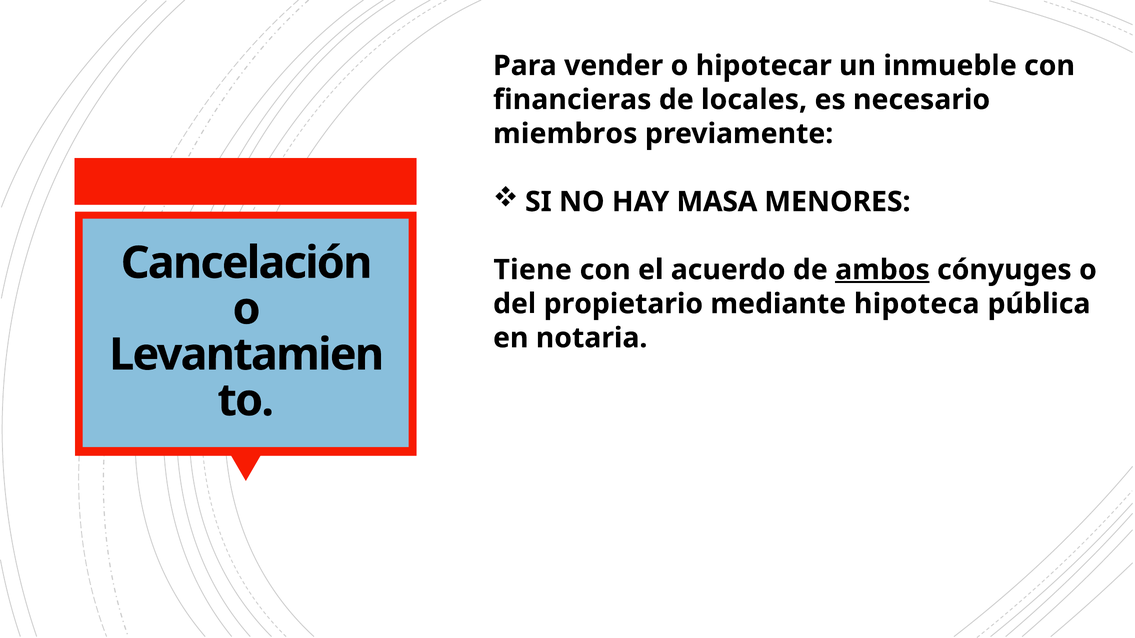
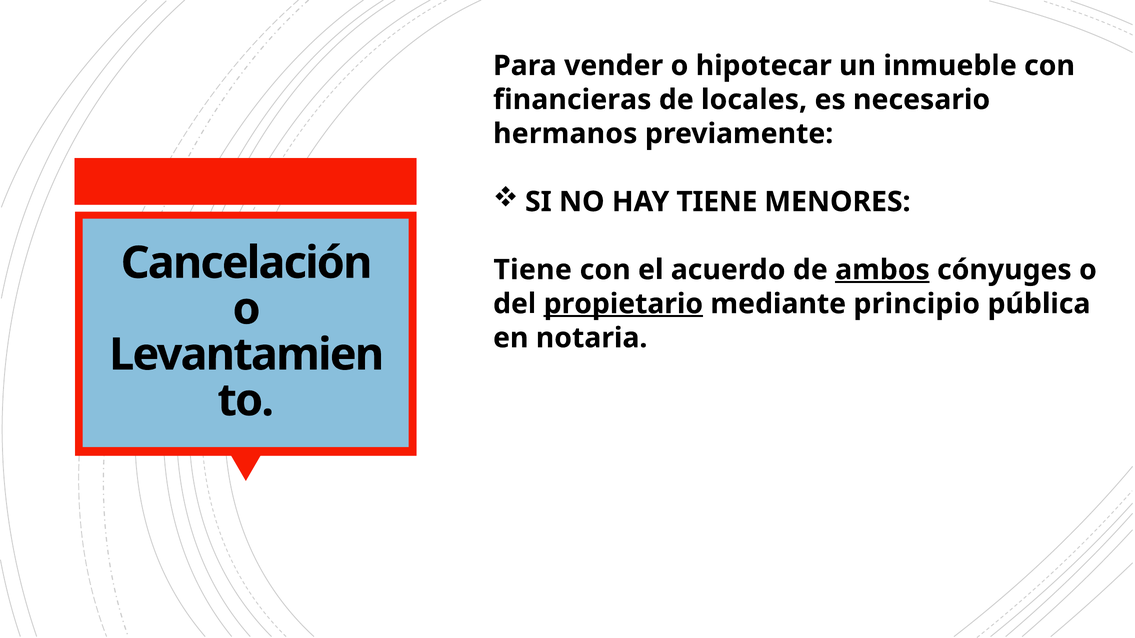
miembros: miembros -> hermanos
HAY MASA: MASA -> TIENE
propietario underline: none -> present
hipoteca: hipoteca -> principio
